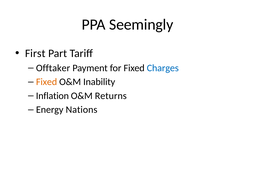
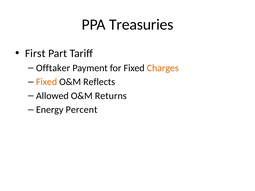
Seemingly: Seemingly -> Treasuries
Charges colour: blue -> orange
Inability: Inability -> Reflects
Inflation: Inflation -> Allowed
Nations: Nations -> Percent
